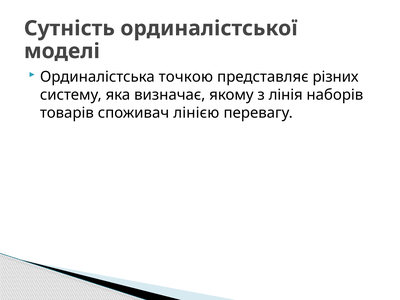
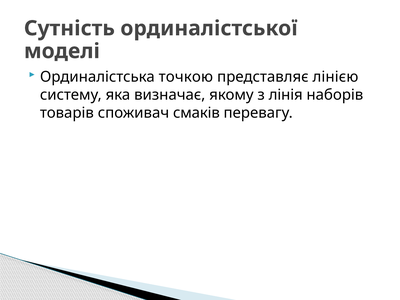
різних: різних -> лінією
лінією: лінією -> смаків
